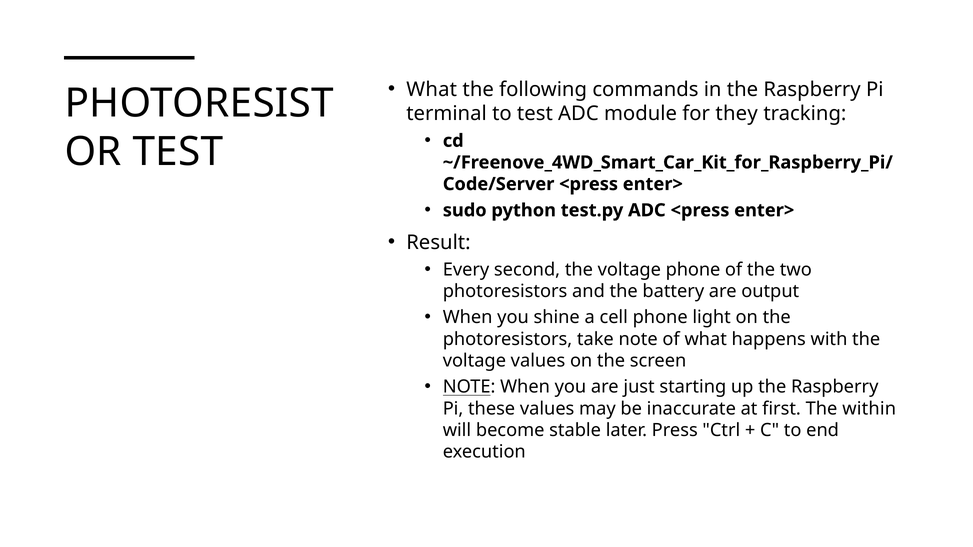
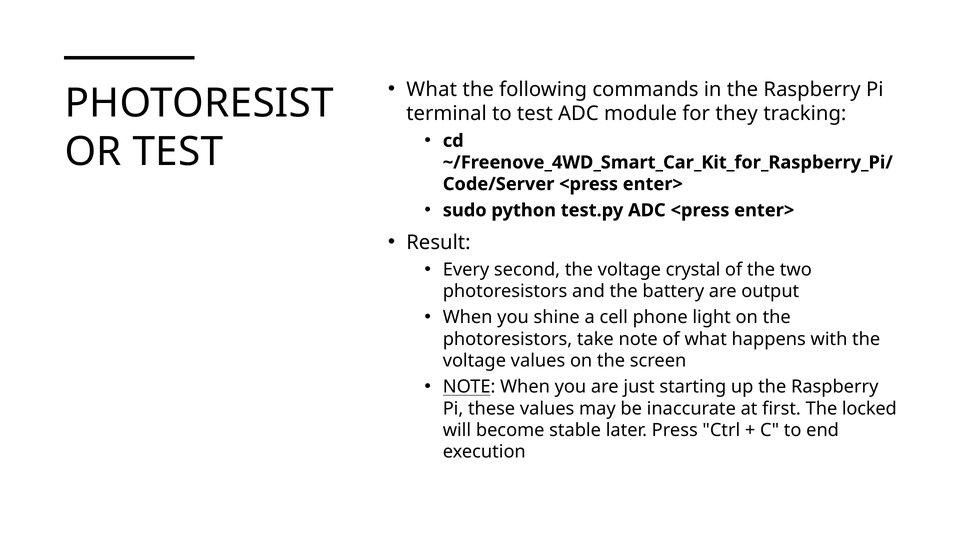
voltage phone: phone -> crystal
within: within -> locked
